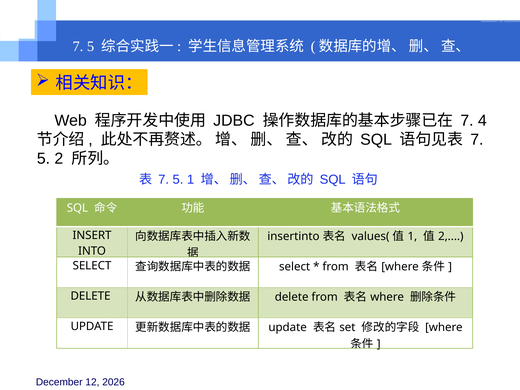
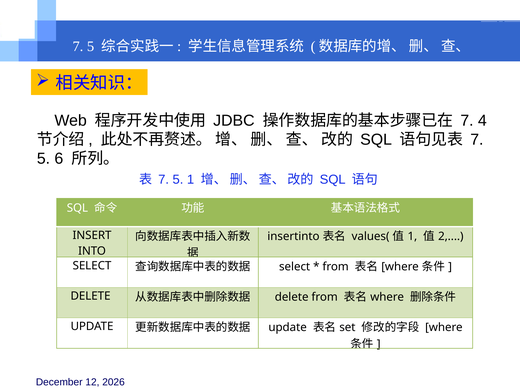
5 2: 2 -> 6
